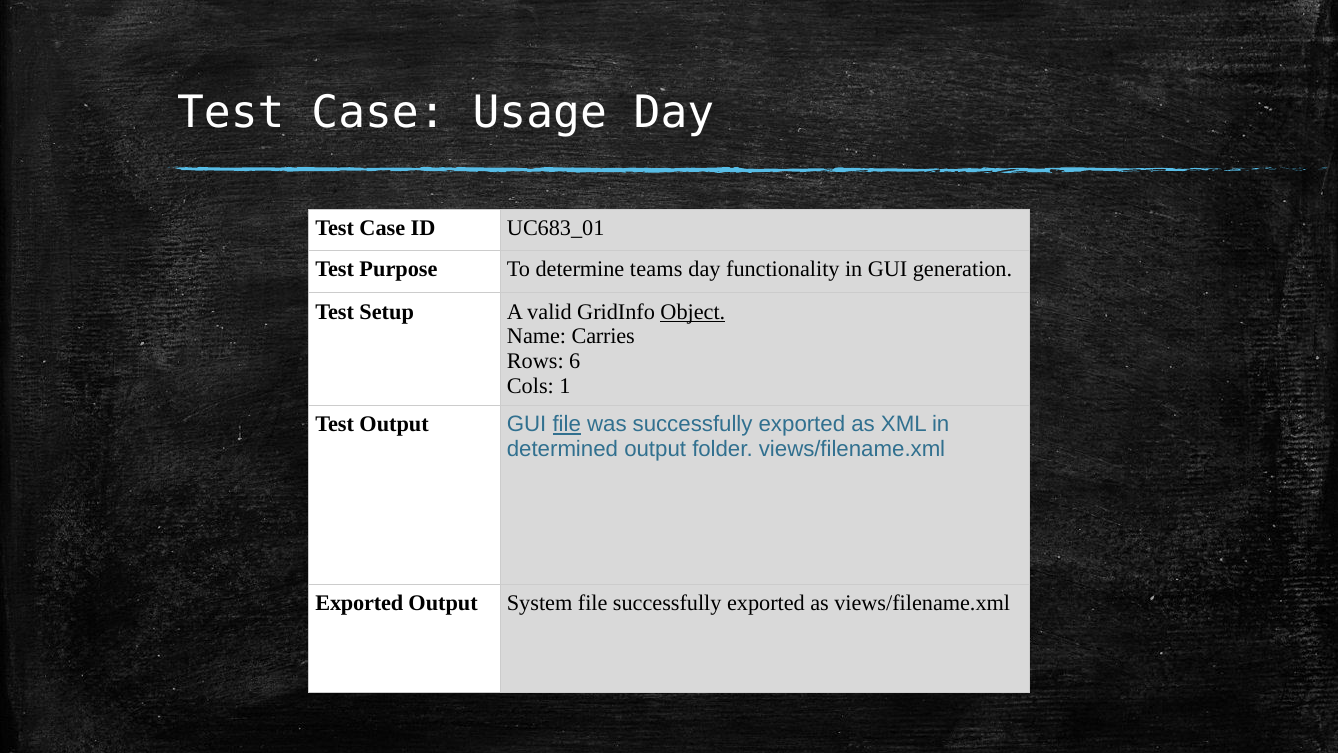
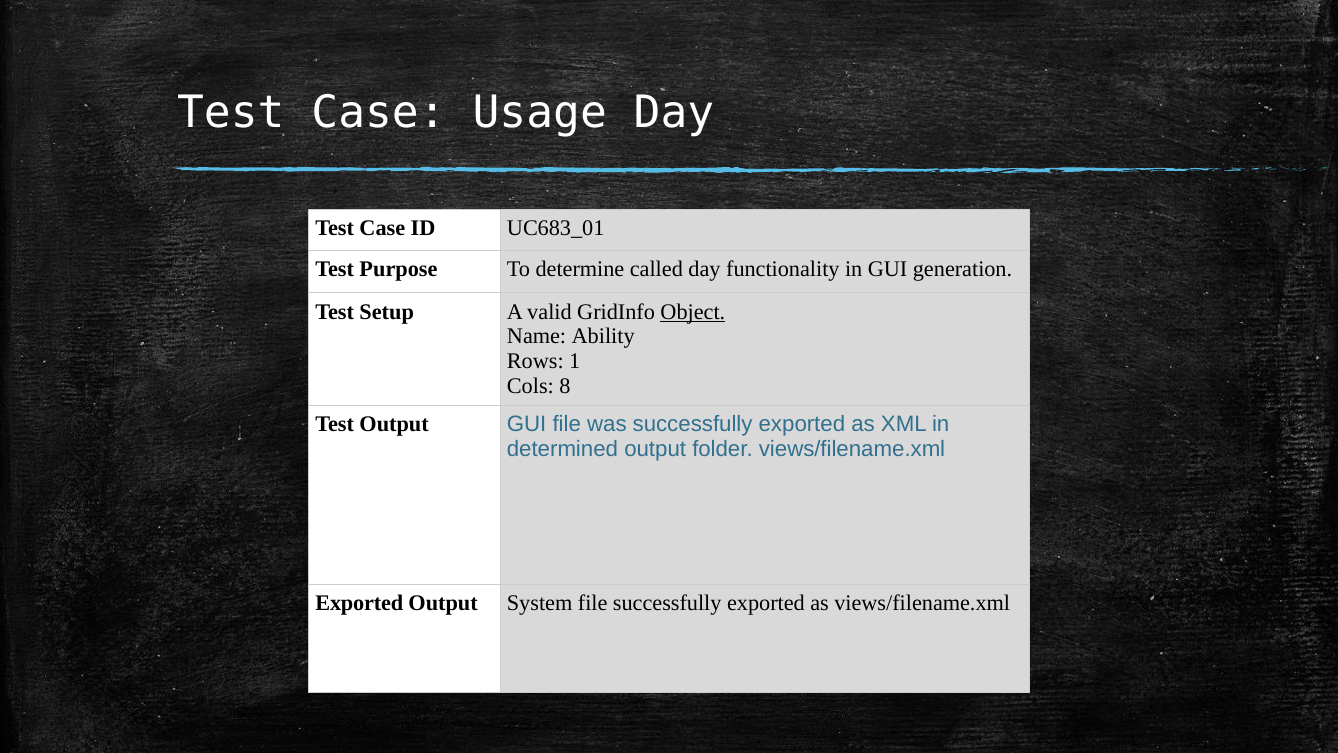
teams: teams -> called
Carries: Carries -> Ability
6: 6 -> 1
1: 1 -> 8
file at (567, 424) underline: present -> none
